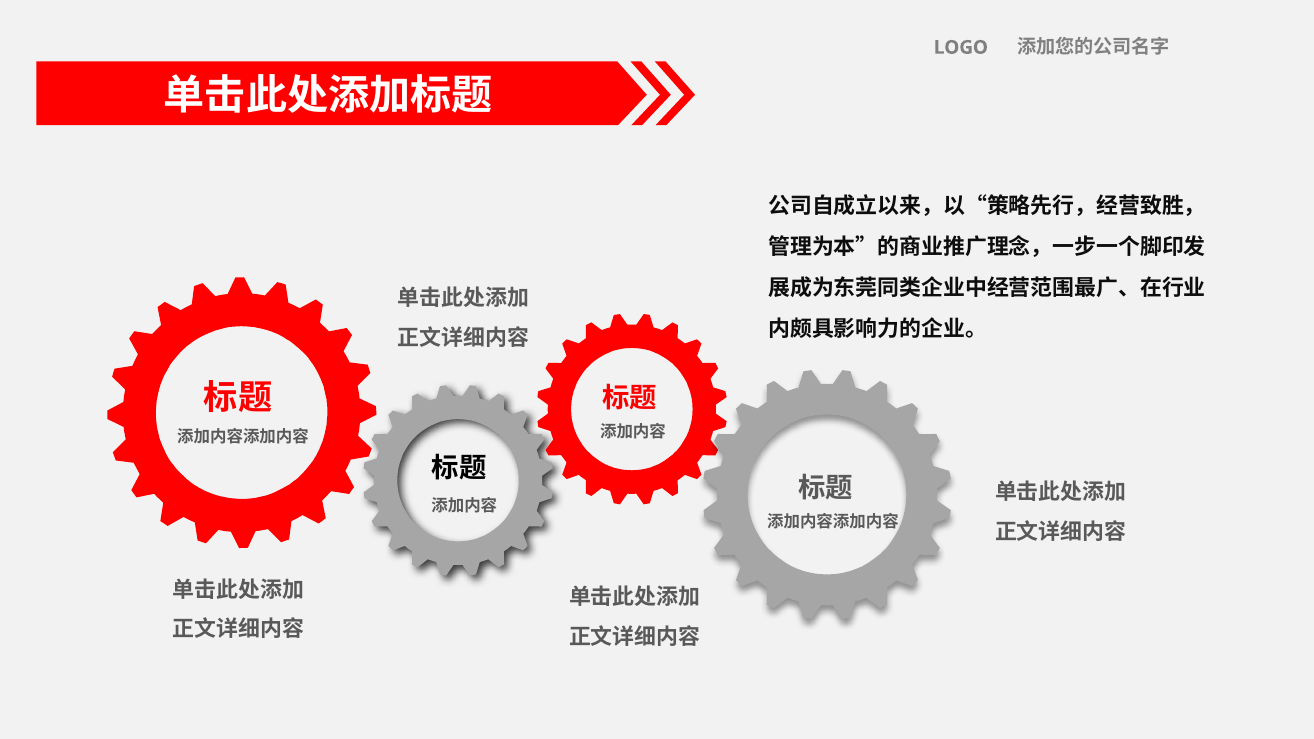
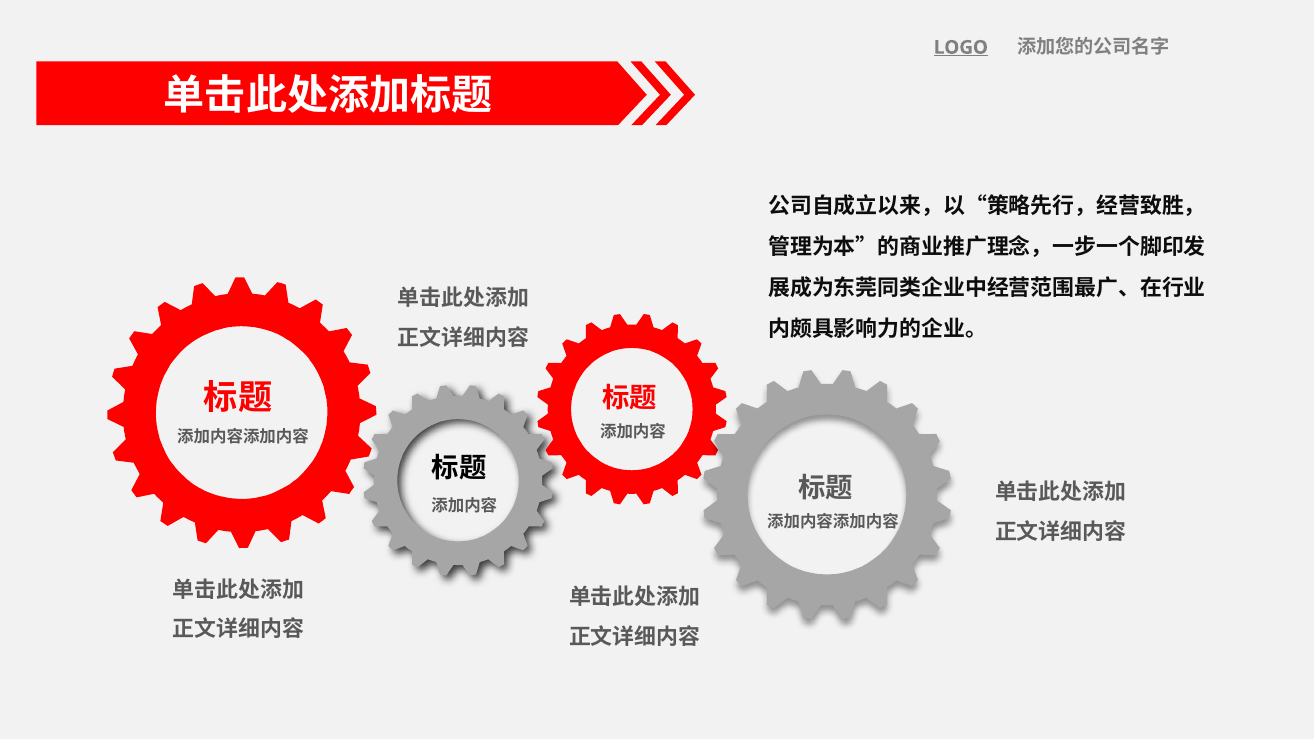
LOGO underline: none -> present
